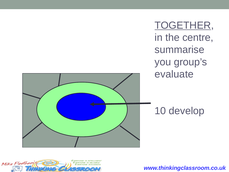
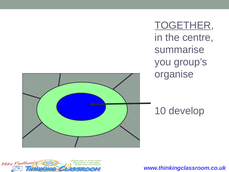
evaluate: evaluate -> organise
